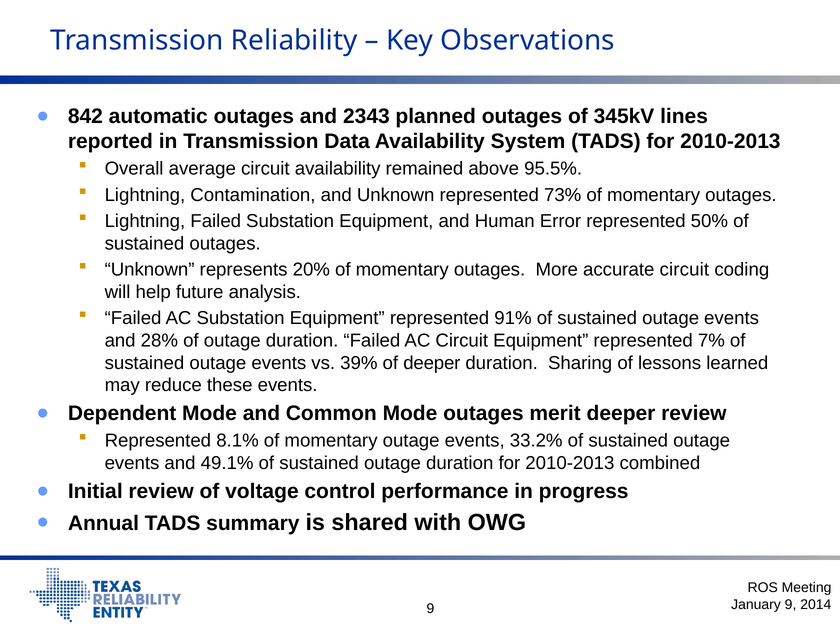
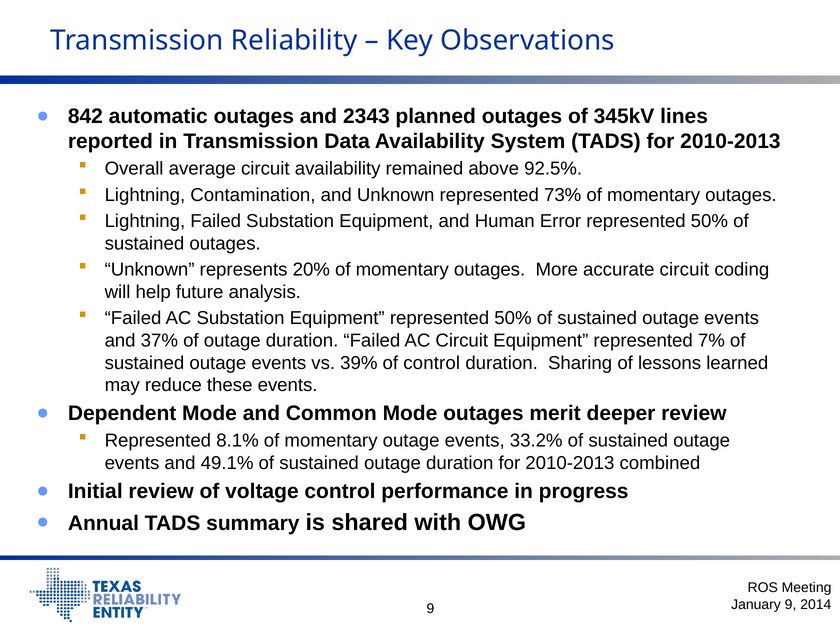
95.5%: 95.5% -> 92.5%
Equipment represented 91%: 91% -> 50%
28%: 28% -> 37%
of deeper: deeper -> control
